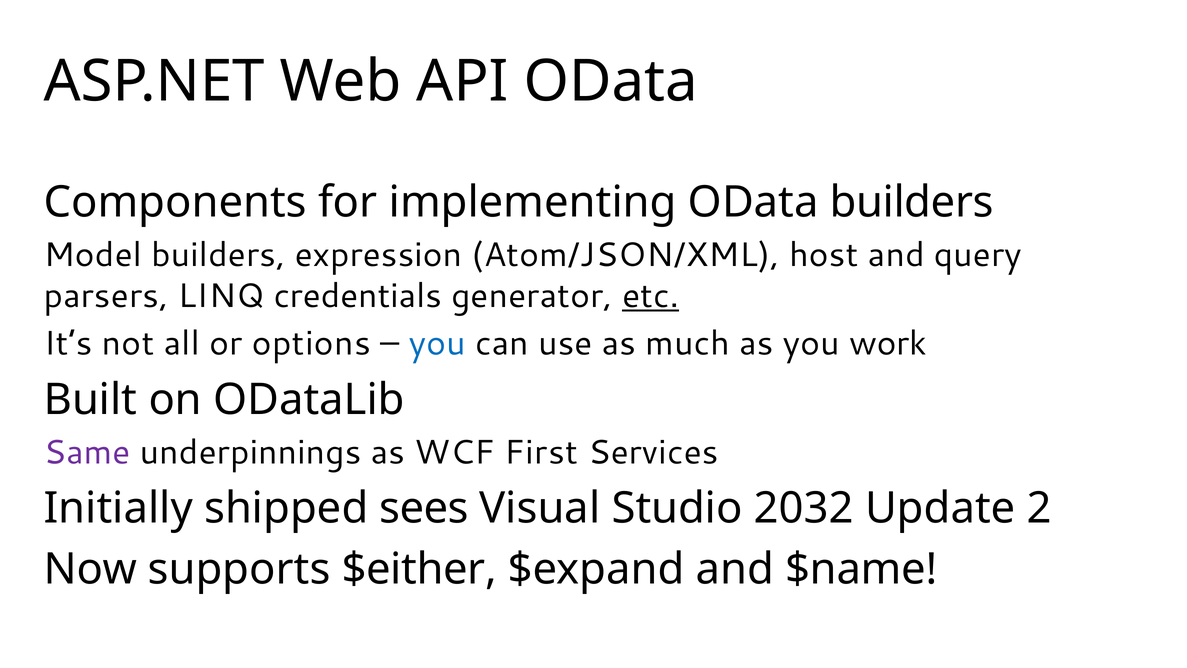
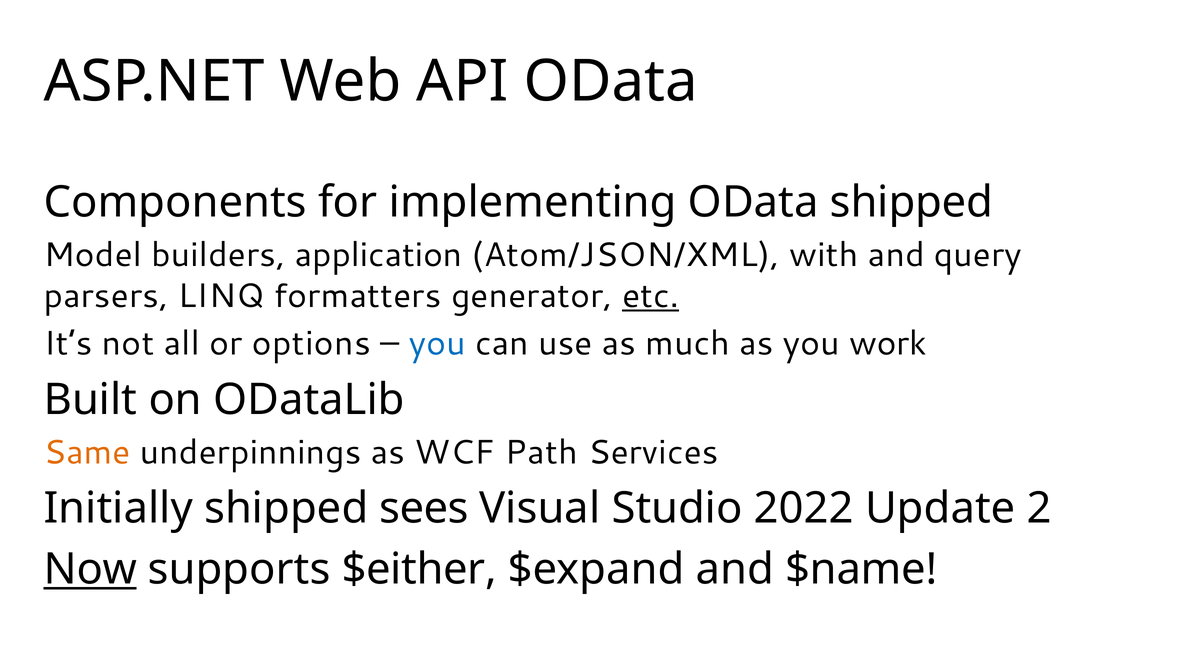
OData builders: builders -> shipped
expression: expression -> application
host: host -> with
credentials: credentials -> formatters
Same colour: purple -> orange
First: First -> Path
2032: 2032 -> 2022
Now underline: none -> present
